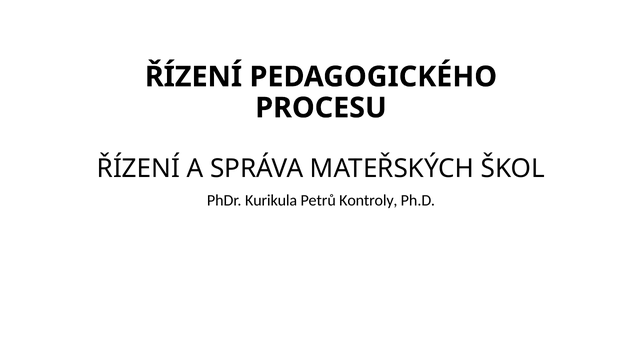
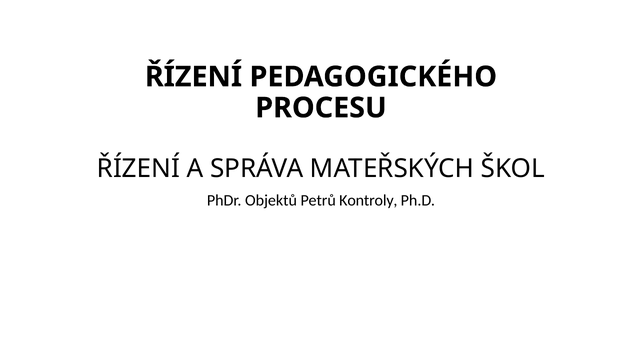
Kurikula: Kurikula -> Objektů
